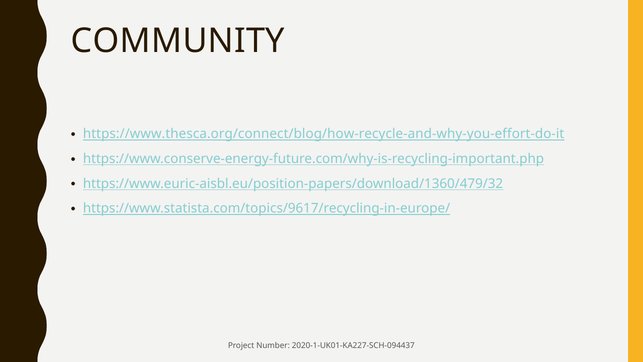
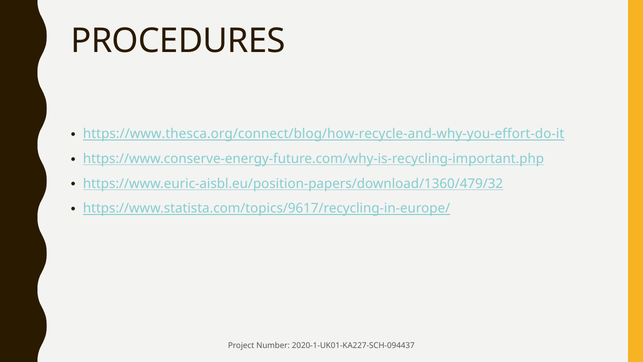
COMMUNITY: COMMUNITY -> PROCEDURES
